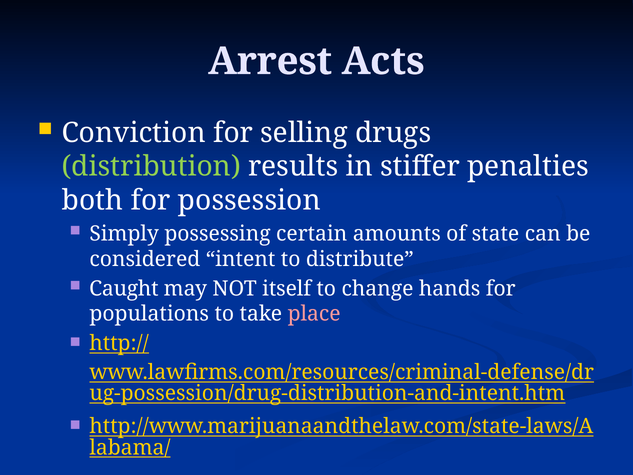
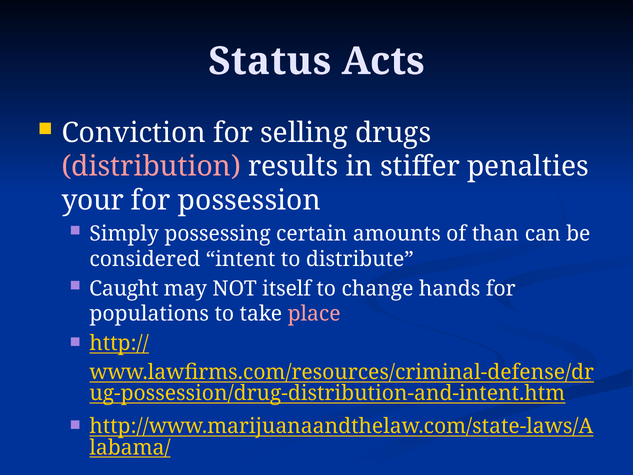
Arrest: Arrest -> Status
distribution colour: light green -> pink
both: both -> your
state: state -> than
